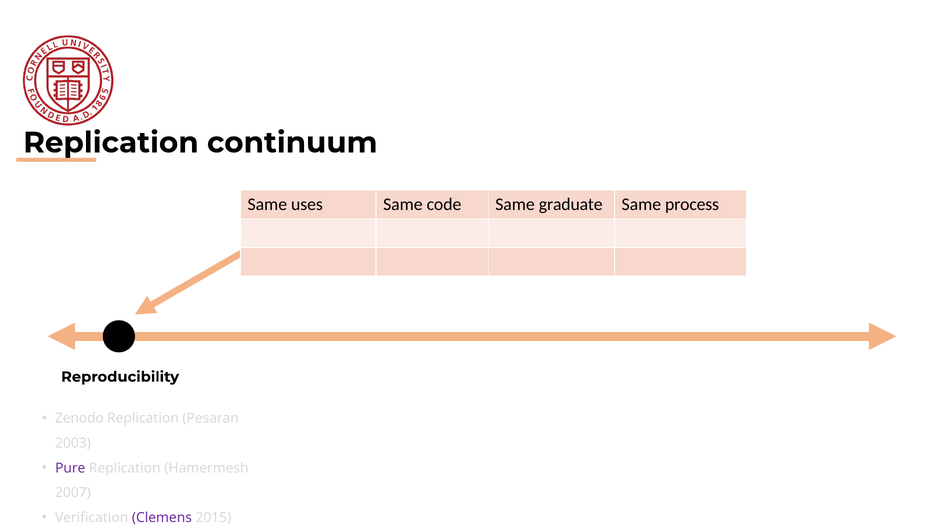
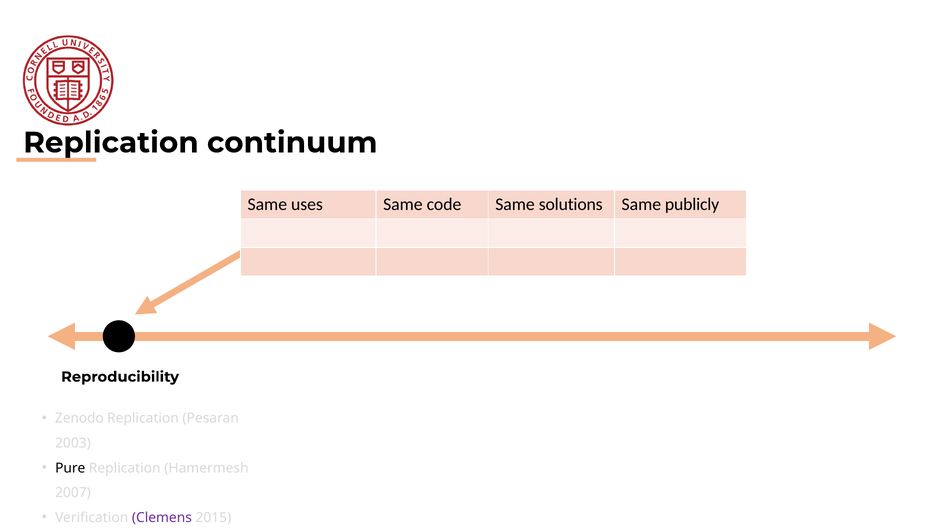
graduate: graduate -> solutions
process: process -> publicly
Pure colour: purple -> black
